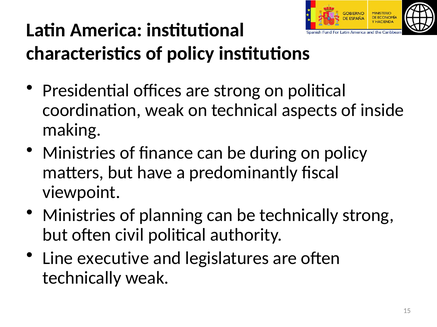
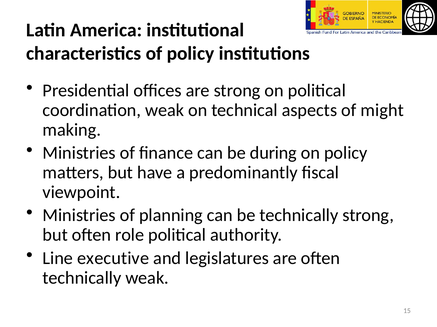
inside: inside -> might
civil: civil -> role
